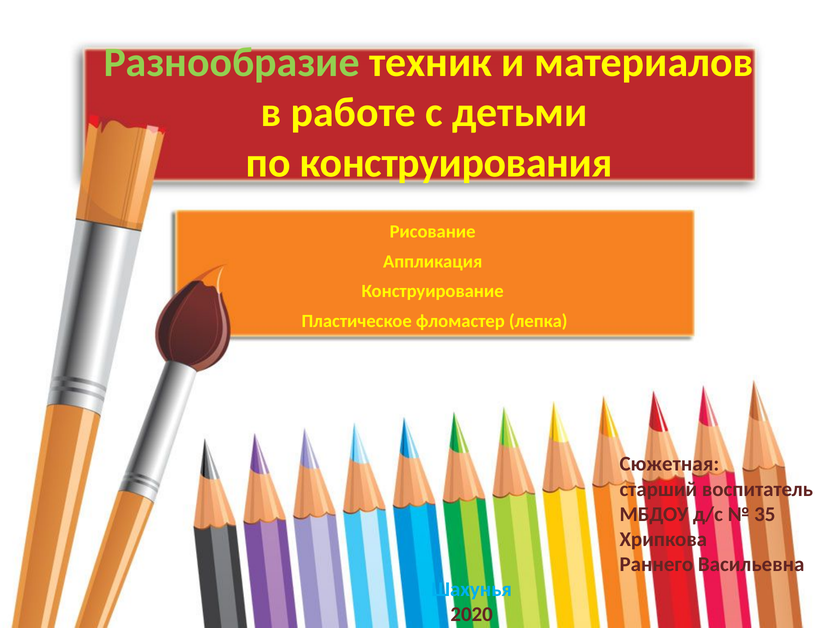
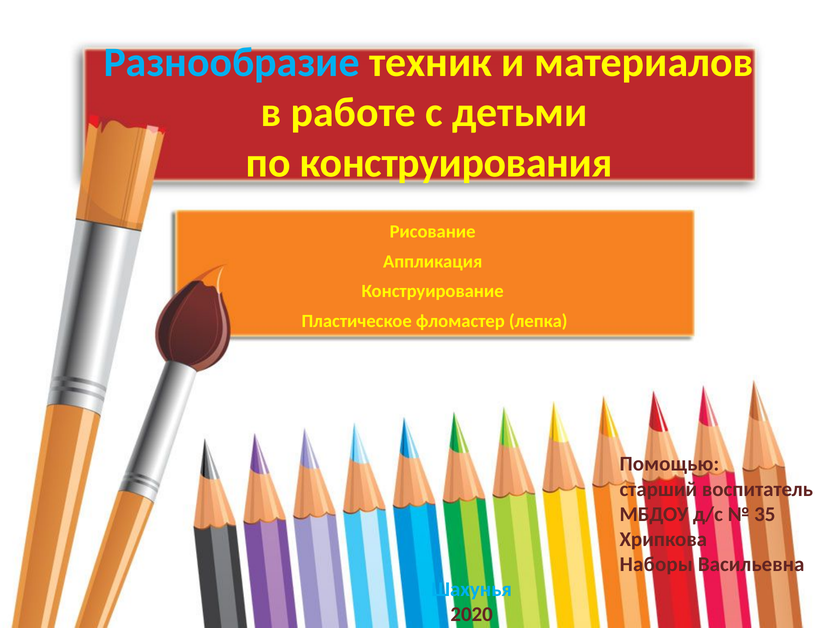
Разнообразие colour: light green -> light blue
Сюжетная: Сюжетная -> Помощью
Раннего: Раннего -> Наборы
